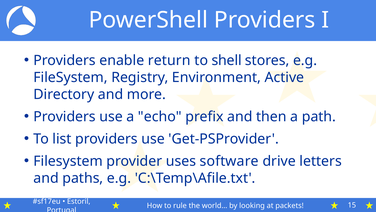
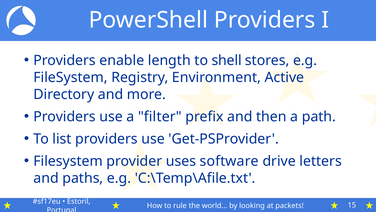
return: return -> length
echo: echo -> filter
